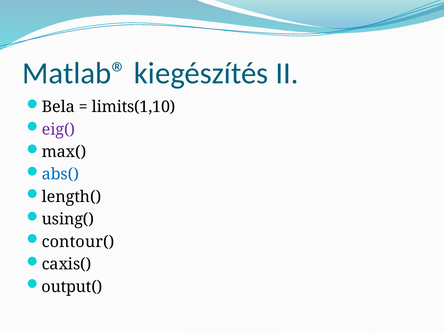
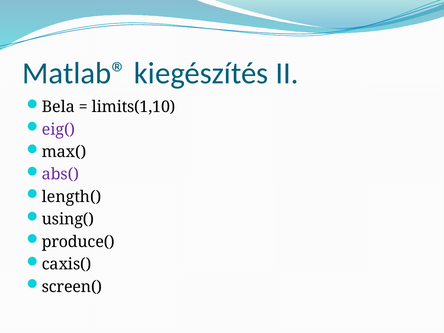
abs( colour: blue -> purple
contour(: contour( -> produce(
output(: output( -> screen(
